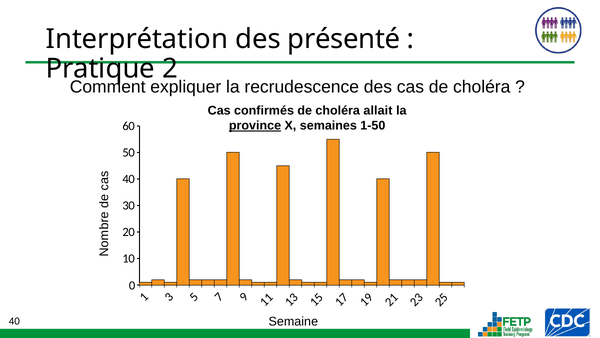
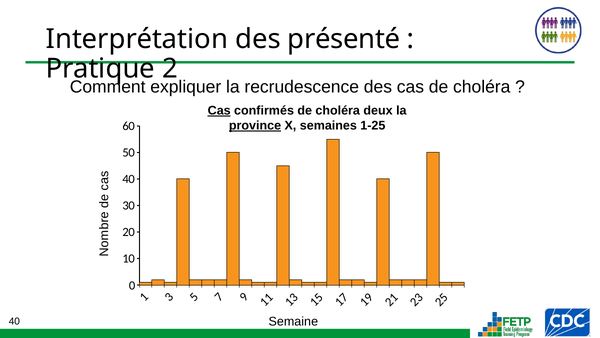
Cas at (219, 110) underline: none -> present
allait: allait -> deux
1-50: 1-50 -> 1-25
